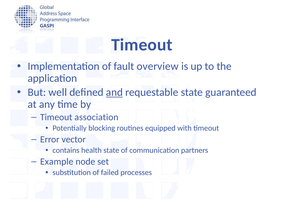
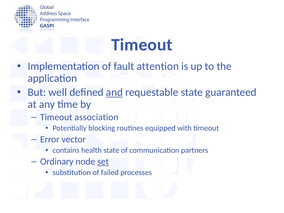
overview: overview -> attention
Example: Example -> Ordinary
set underline: none -> present
